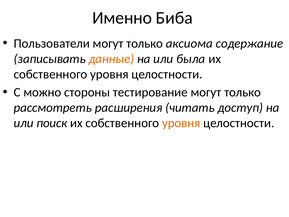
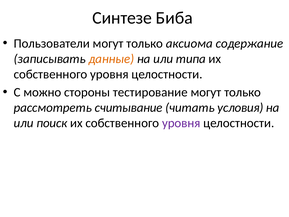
Именно: Именно -> Синтезе
была: была -> типа
расширения: расширения -> считывание
доступ: доступ -> условия
уровня at (181, 123) colour: orange -> purple
